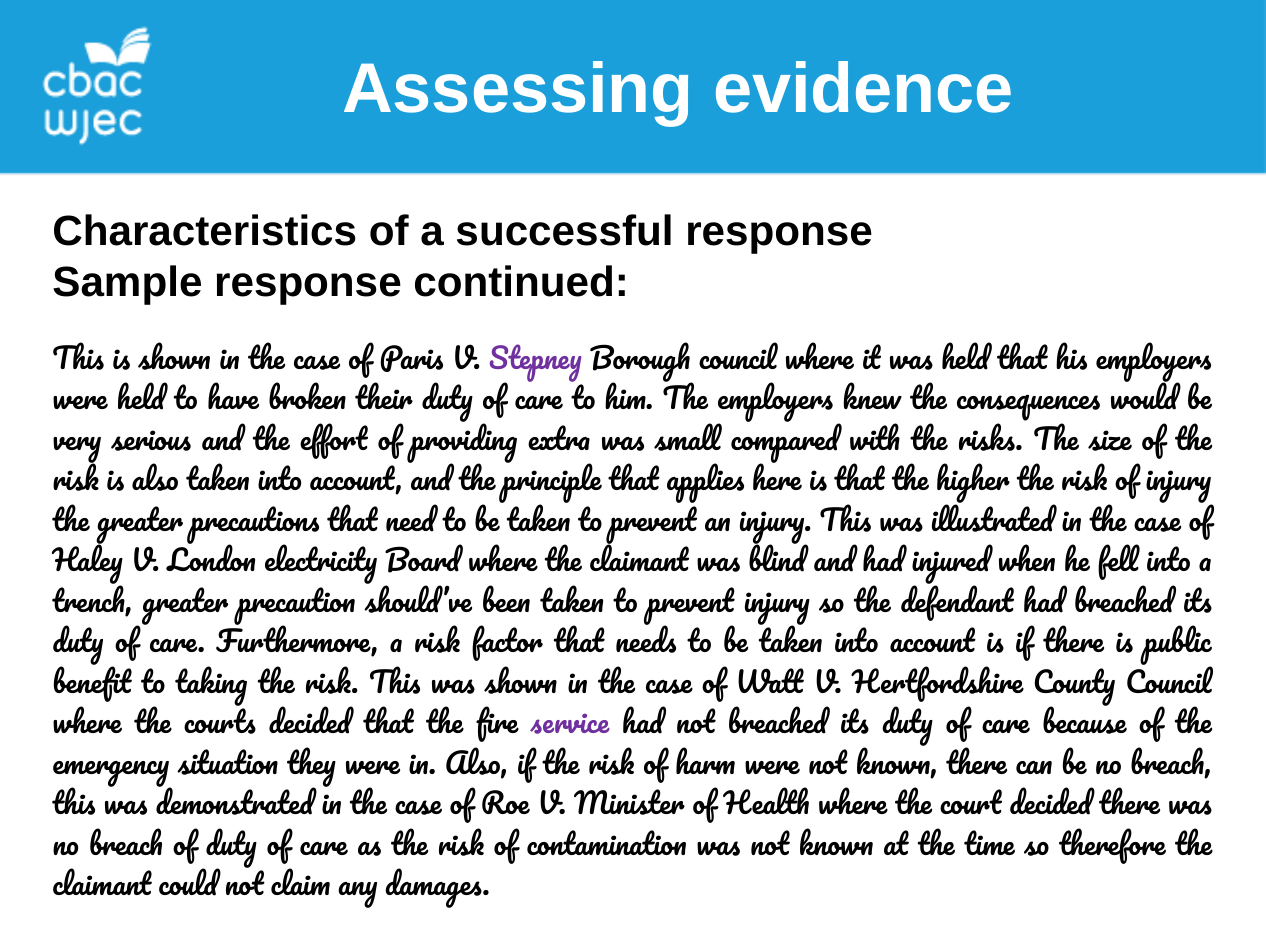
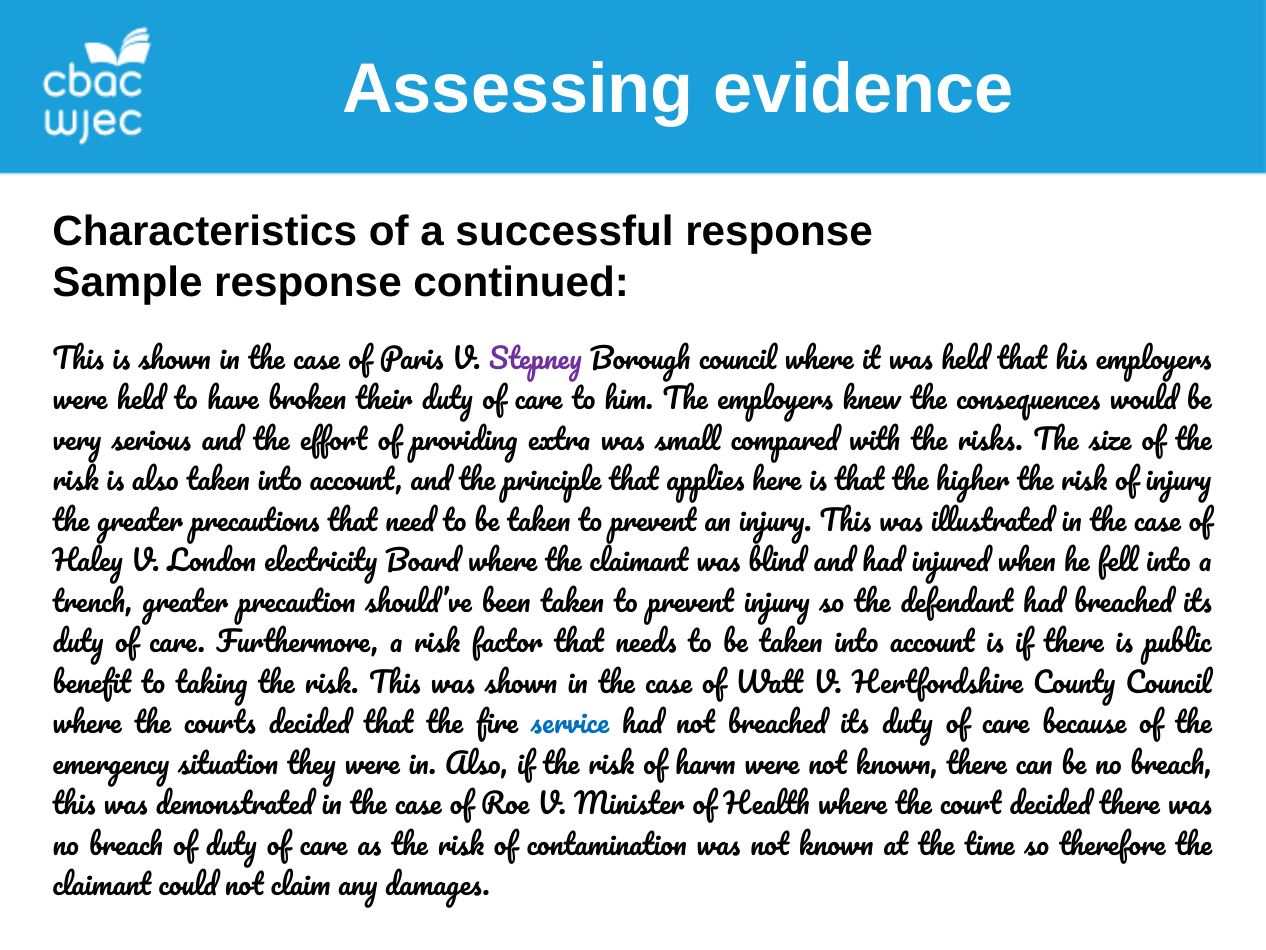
service colour: purple -> blue
